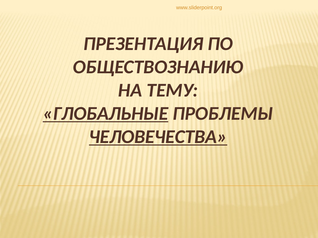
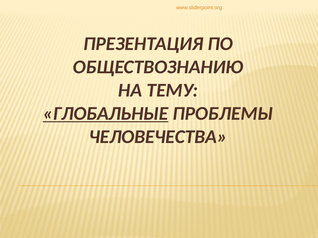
ЧЕЛОВЕЧЕСТВА underline: present -> none
